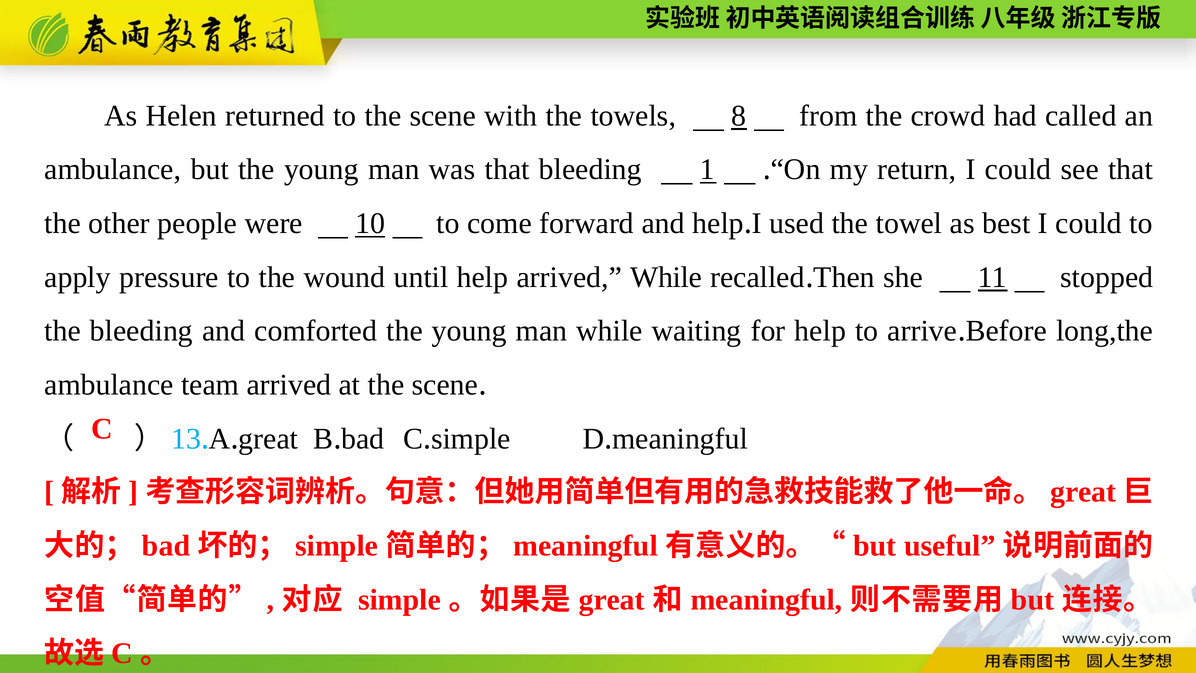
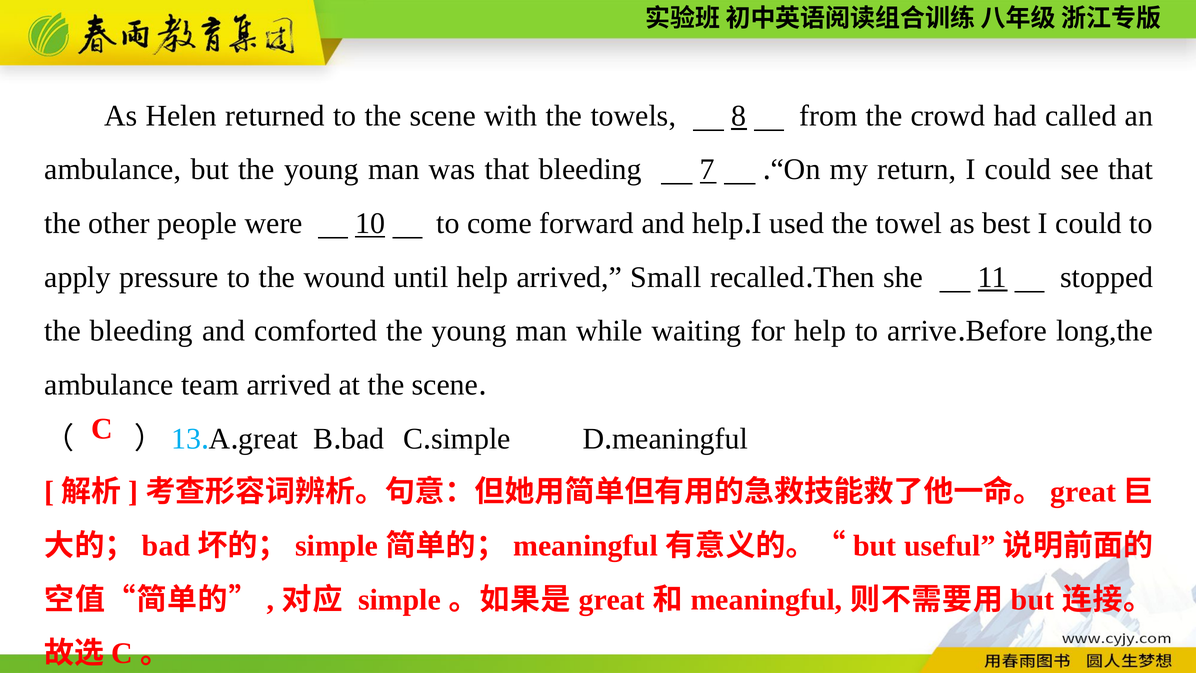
1: 1 -> 7
arrived While: While -> Small
